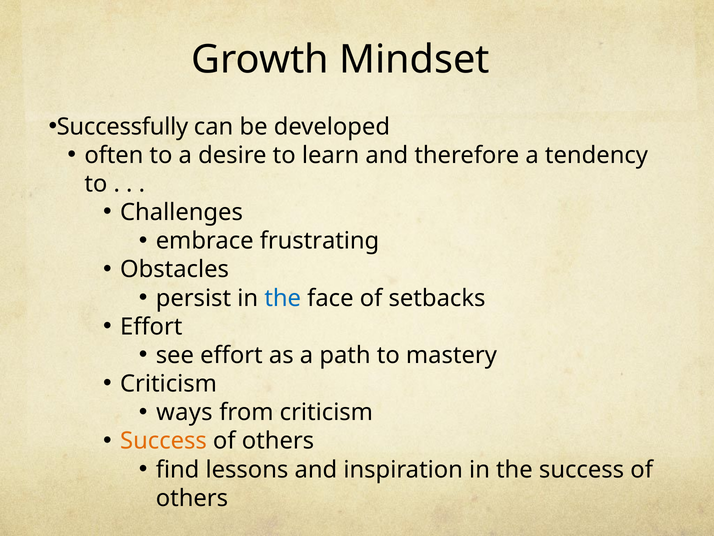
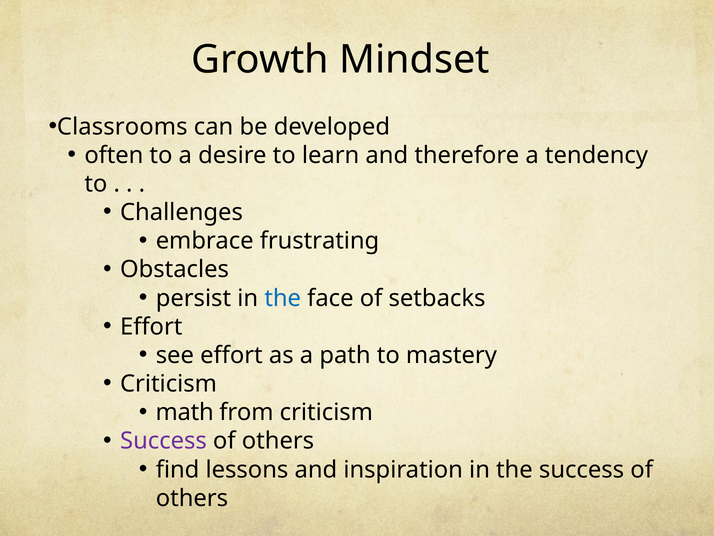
Successfully: Successfully -> Classrooms
ways: ways -> math
Success at (163, 441) colour: orange -> purple
